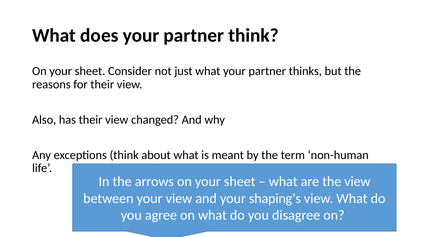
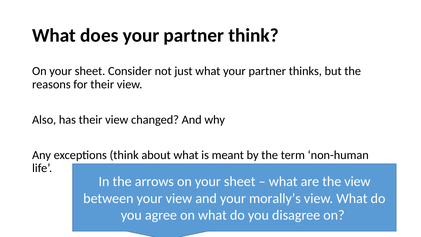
shaping’s: shaping’s -> morally’s
